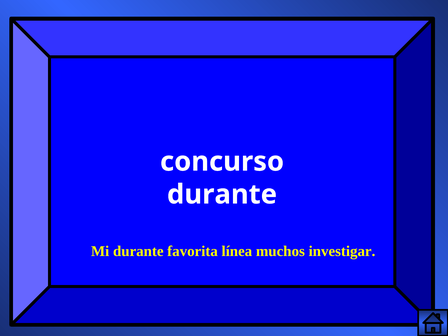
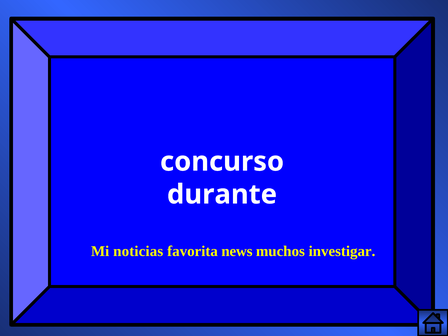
Mi durante: durante -> noticias
línea: línea -> news
